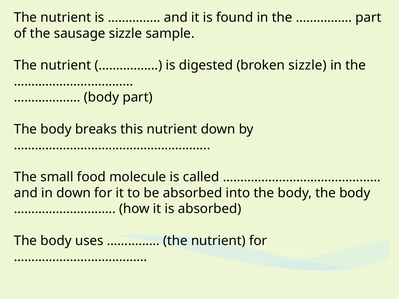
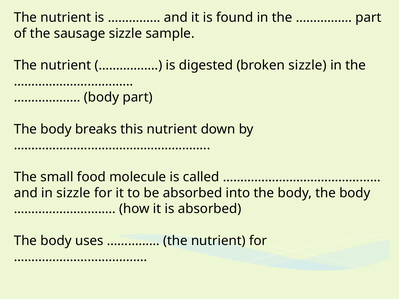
in down: down -> sizzle
